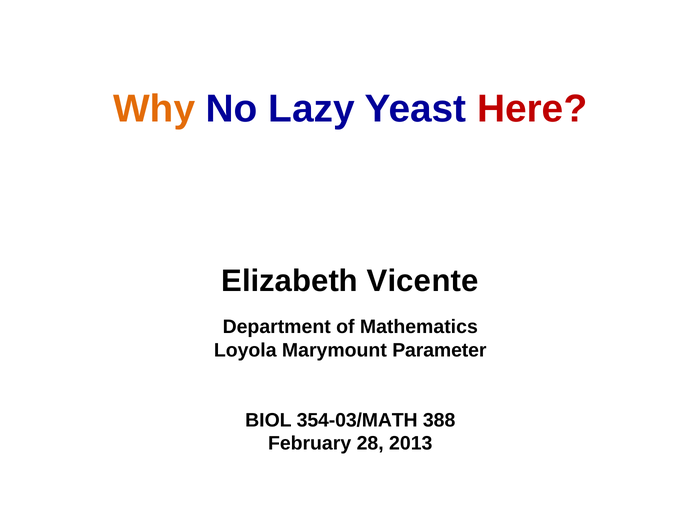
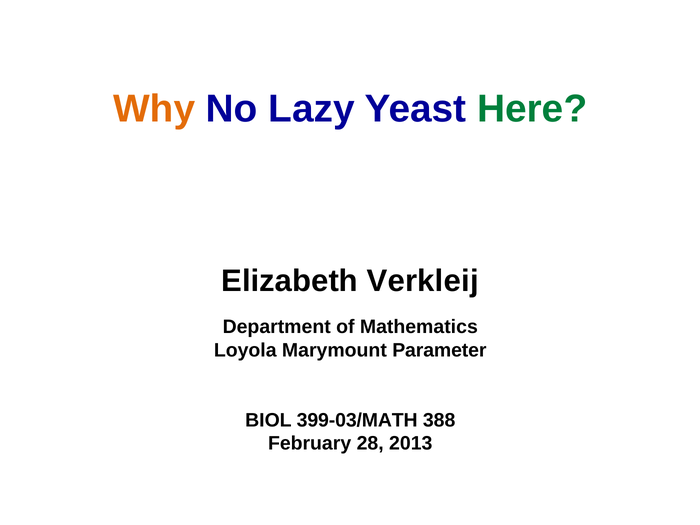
Here colour: red -> green
Vicente: Vicente -> Verkleij
354-03/MATH: 354-03/MATH -> 399-03/MATH
